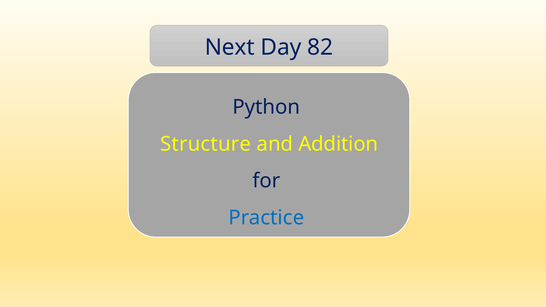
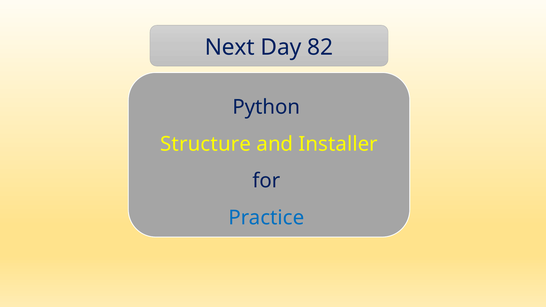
Addition: Addition -> Installer
